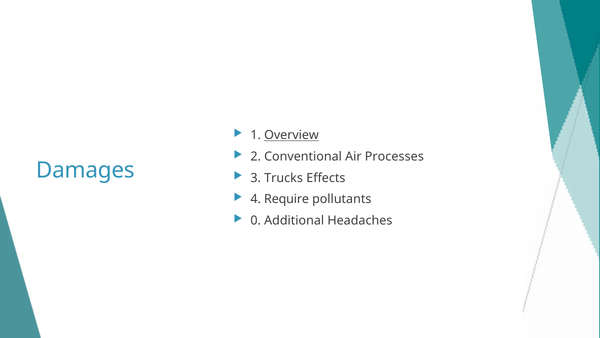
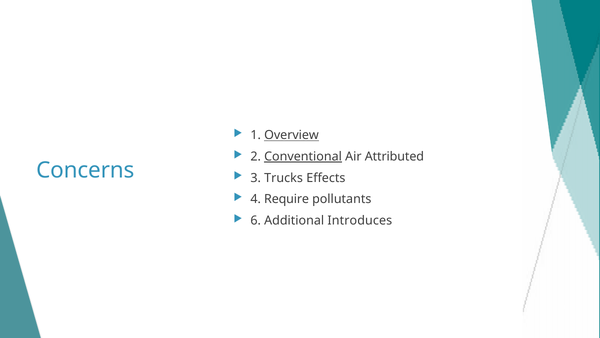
Conventional underline: none -> present
Processes: Processes -> Attributed
Damages: Damages -> Concerns
0: 0 -> 6
Headaches: Headaches -> Introduces
